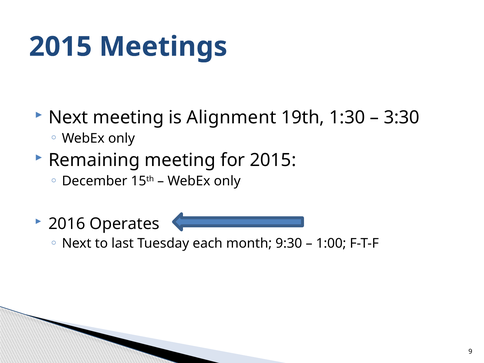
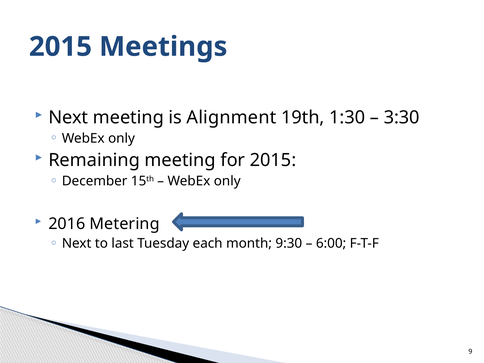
Operates: Operates -> Metering
1:00: 1:00 -> 6:00
